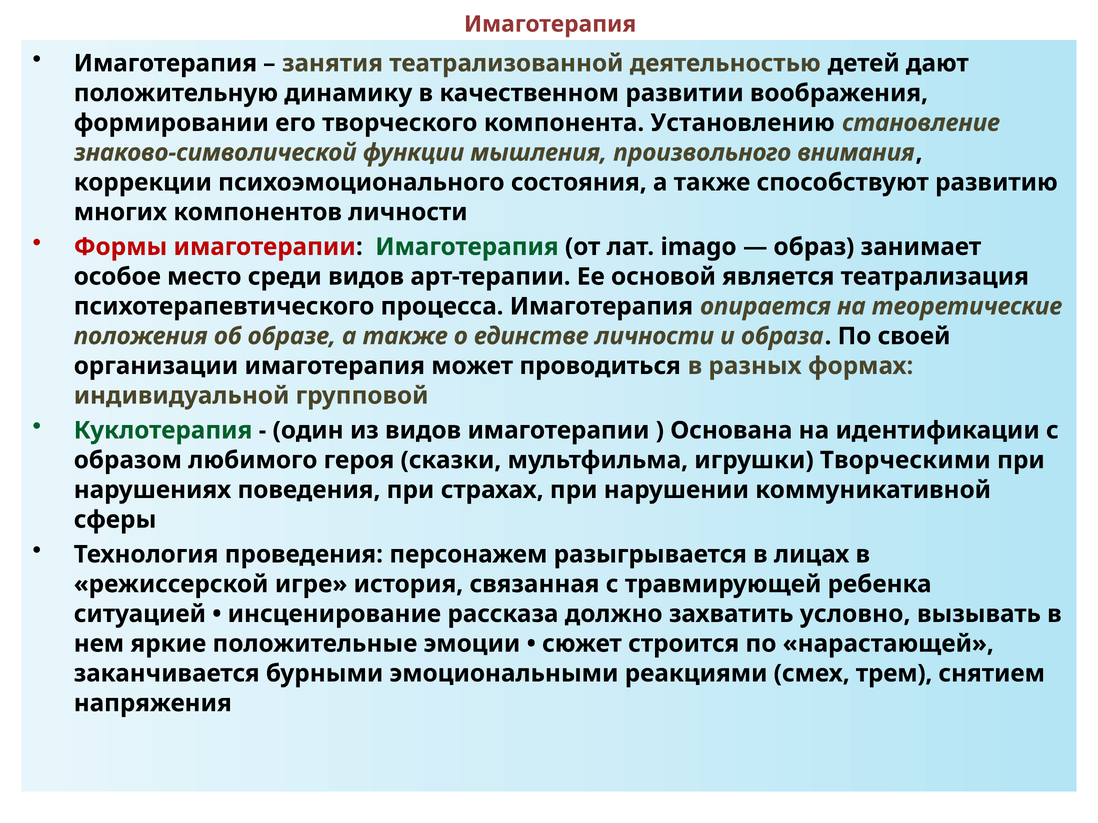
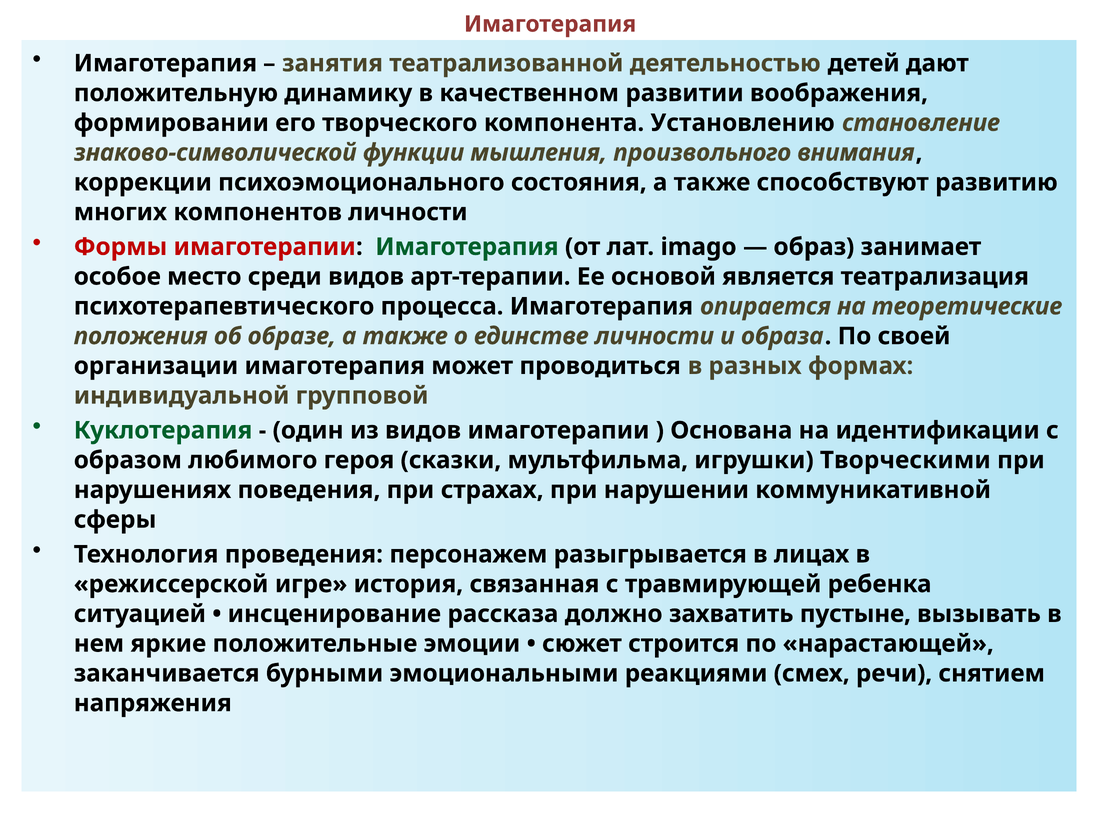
условно: условно -> пустыне
трем: трем -> речи
